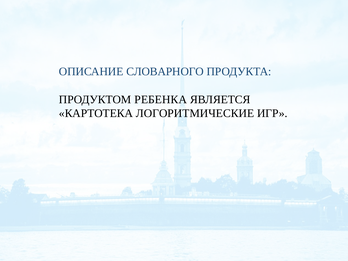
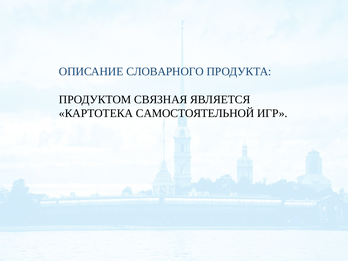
РЕБЕНКА: РЕБЕНКА -> СВЯЗНАЯ
ЛОГОРИТМИЧЕСКИЕ: ЛОГОРИТМИЧЕСКИЕ -> САМОСТОЯТЕЛЬНОЙ
